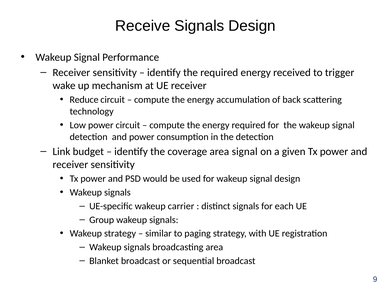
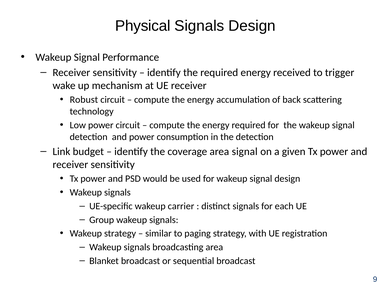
Receive: Receive -> Physical
Reduce: Reduce -> Robust
